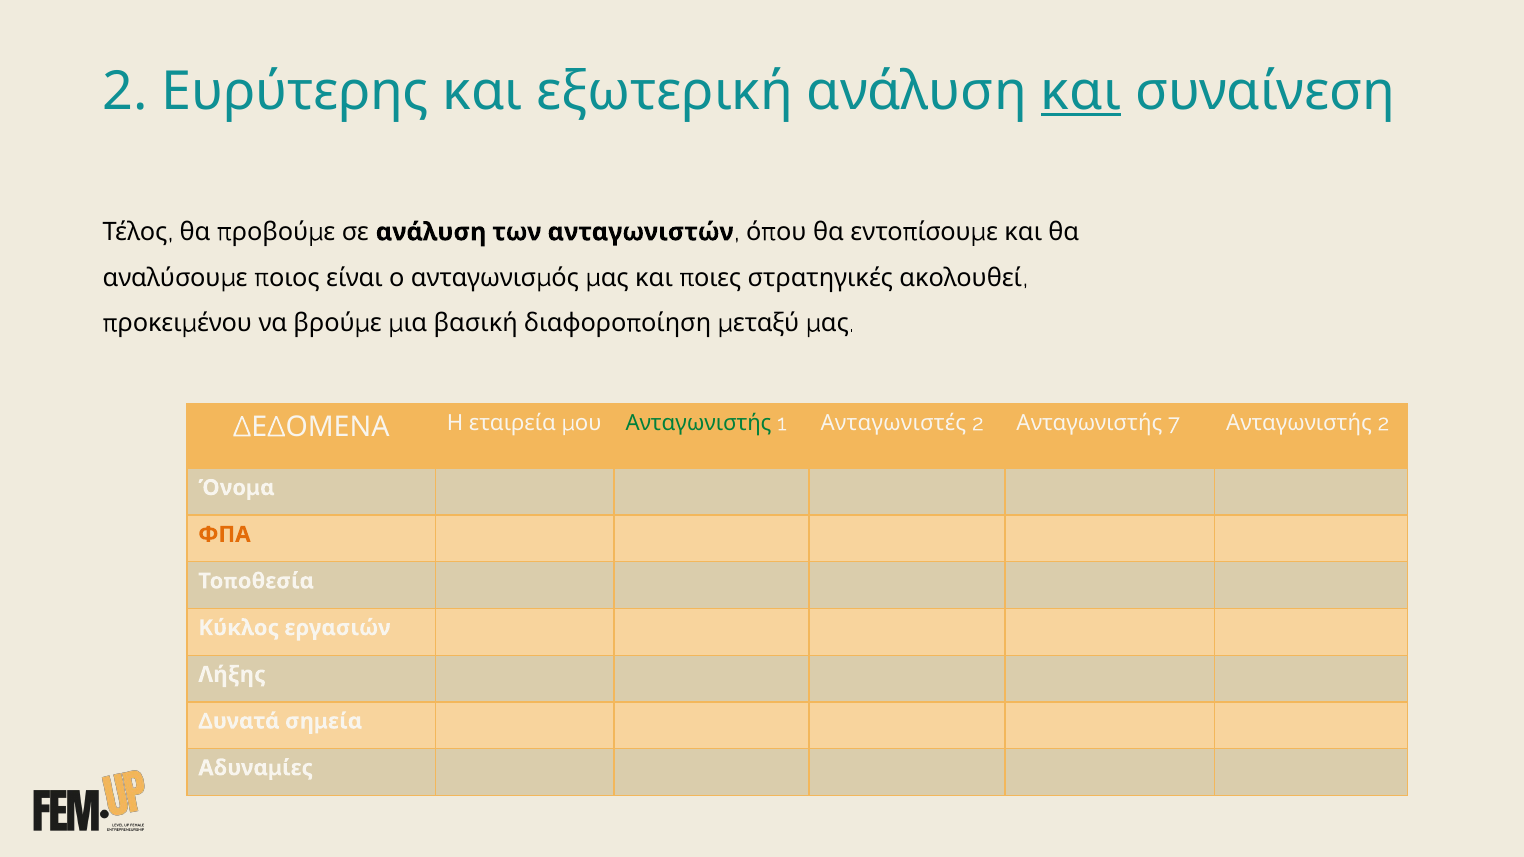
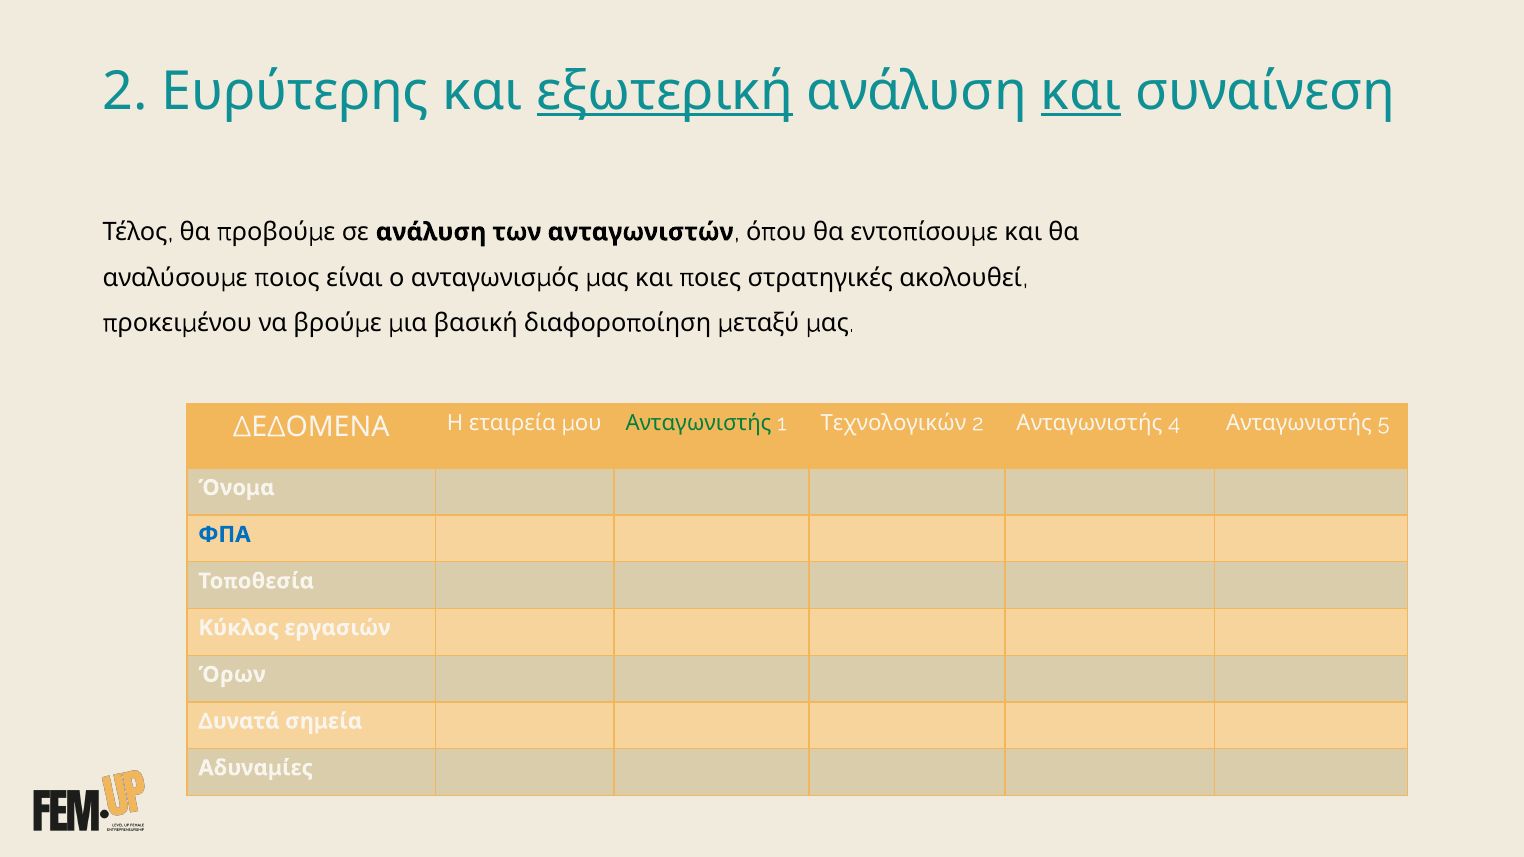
εξωτερική underline: none -> present
Ανταγωνιστές: Ανταγωνιστές -> Τεχνολογικών
7: 7 -> 4
Ανταγωνιστής 2: 2 -> 5
ΦΠΑ colour: orange -> blue
Λήξης: Λήξης -> Όρων
